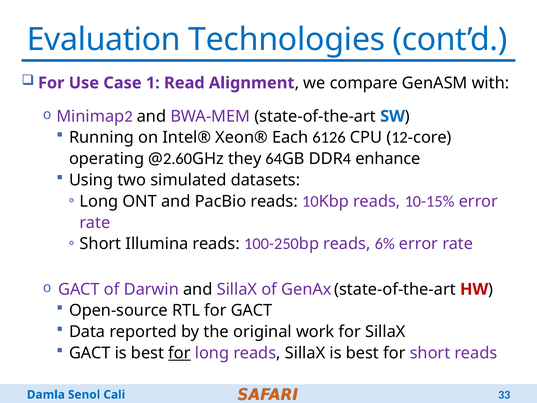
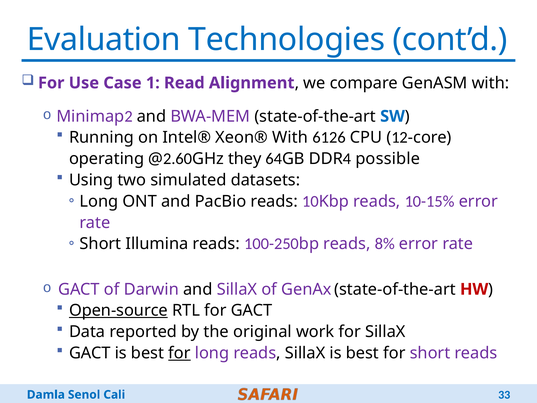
Xeon® Each: Each -> With
enhance: enhance -> possible
6%: 6% -> 8%
Open-source underline: none -> present
